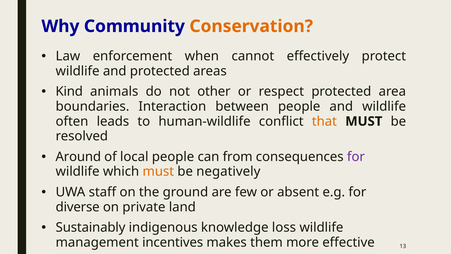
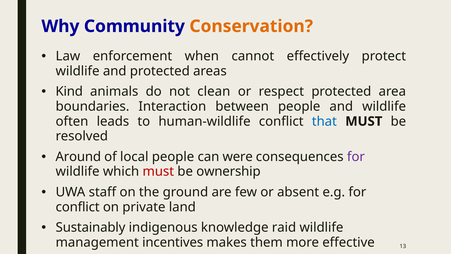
other: other -> clean
that colour: orange -> blue
from: from -> were
must at (158, 171) colour: orange -> red
negatively: negatively -> ownership
diverse at (78, 207): diverse -> conflict
loss: loss -> raid
